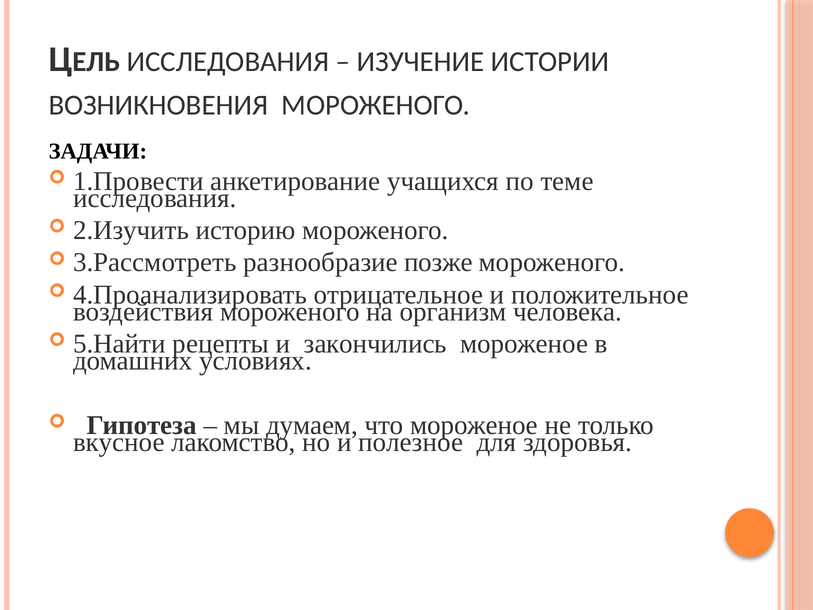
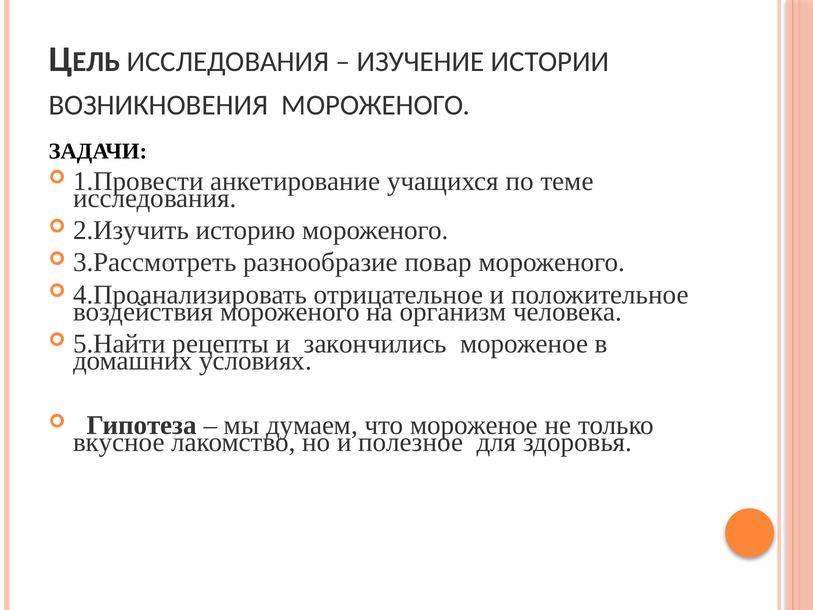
позже: позже -> повар
